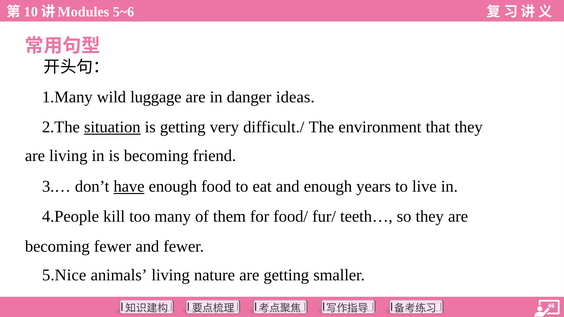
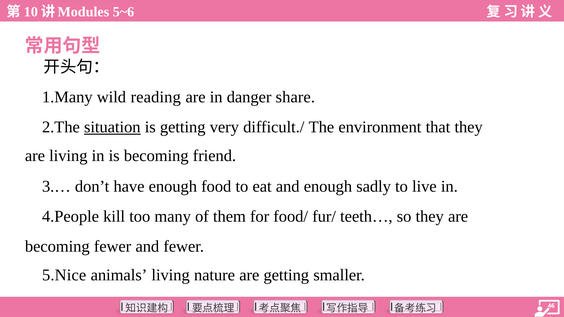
luggage: luggage -> reading
ideas: ideas -> share
have underline: present -> none
years: years -> sadly
